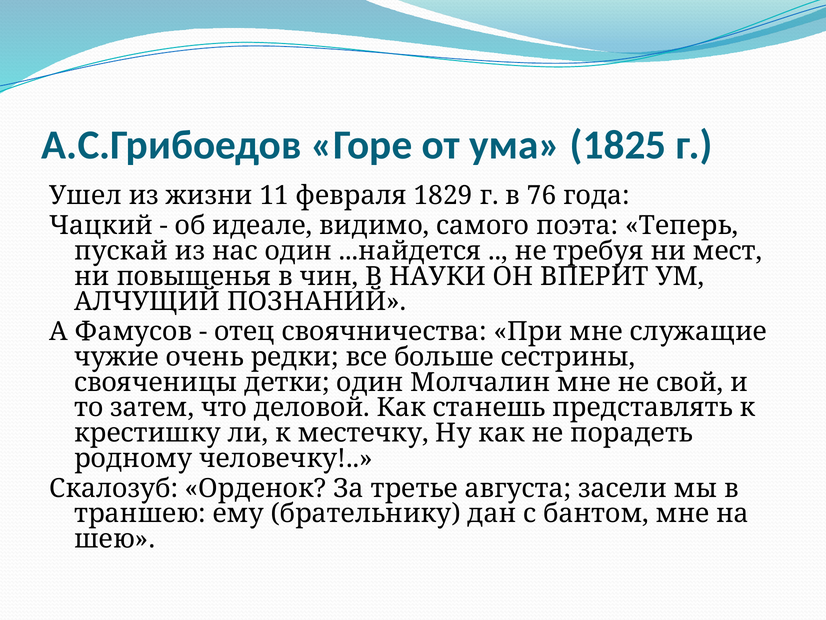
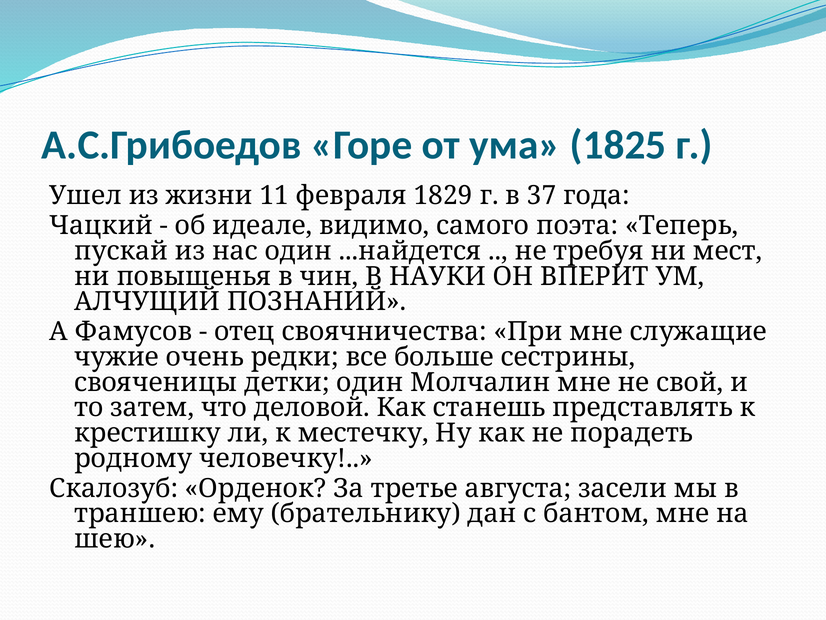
76: 76 -> 37
